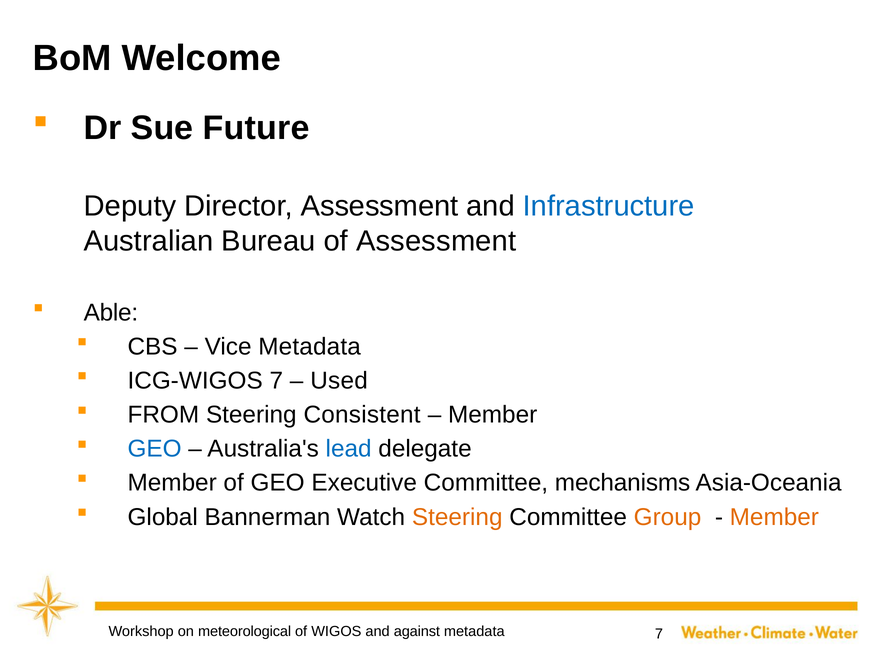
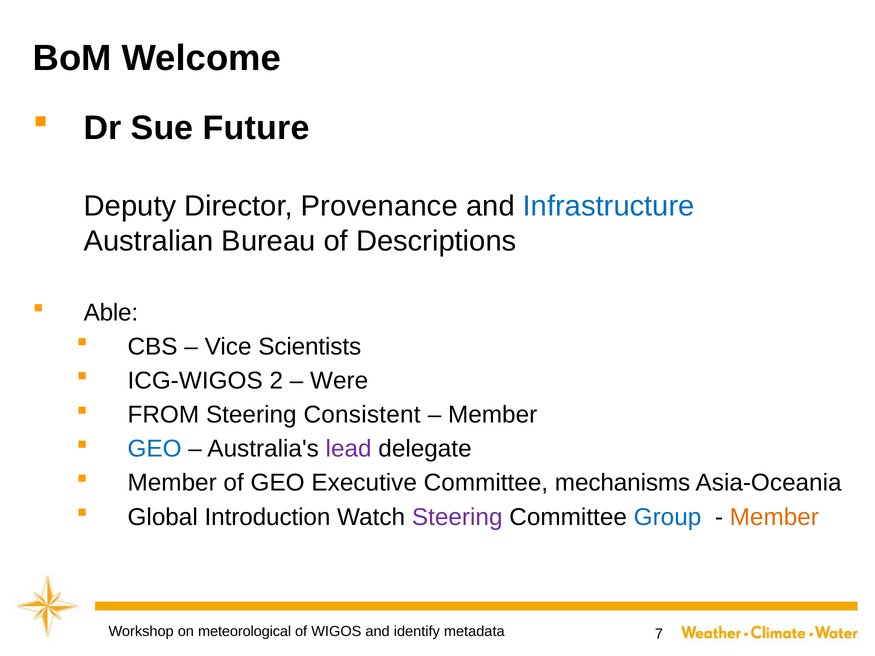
Director Assessment: Assessment -> Provenance
of Assessment: Assessment -> Descriptions
Vice Metadata: Metadata -> Scientists
ICG-WIGOS 7: 7 -> 2
Used: Used -> Were
lead colour: blue -> purple
Bannerman: Bannerman -> Introduction
Steering at (457, 517) colour: orange -> purple
Group colour: orange -> blue
against: against -> identify
